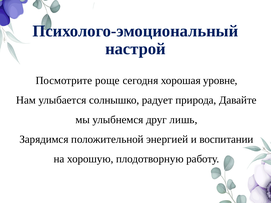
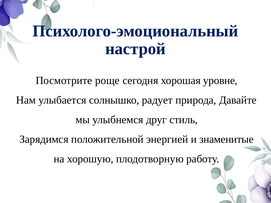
лишь: лишь -> стиль
воспитании: воспитании -> знаменитые
